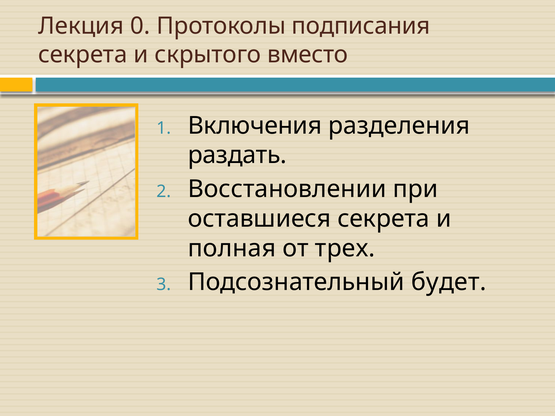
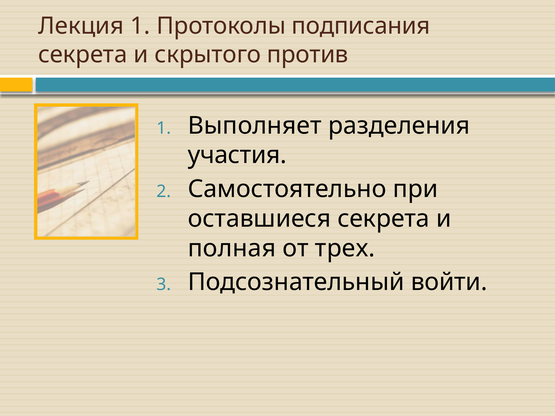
Лекция 0: 0 -> 1
вместо: вместо -> против
Включения: Включения -> Выполняет
раздать: раздать -> участия
Восстановлении: Восстановлении -> Самостоятельно
будет: будет -> войти
